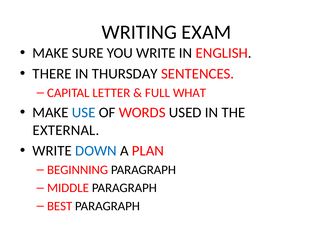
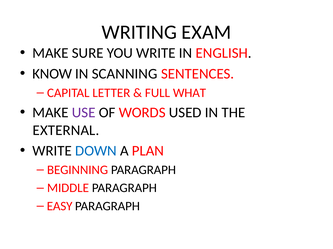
THERE: THERE -> KNOW
THURSDAY: THURSDAY -> SCANNING
USE colour: blue -> purple
BEST: BEST -> EASY
